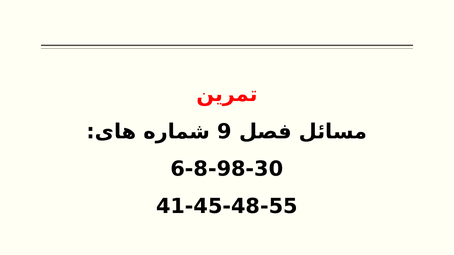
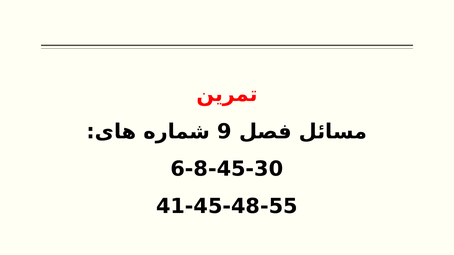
6-8-98-30: 6-8-98-30 -> 6-8-45-30
